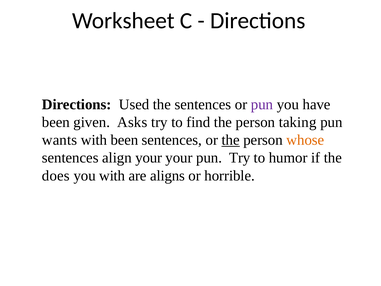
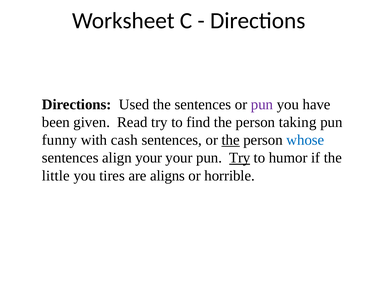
Asks: Asks -> Read
wants: wants -> funny
with been: been -> cash
whose colour: orange -> blue
Try at (240, 158) underline: none -> present
does: does -> little
you with: with -> tires
